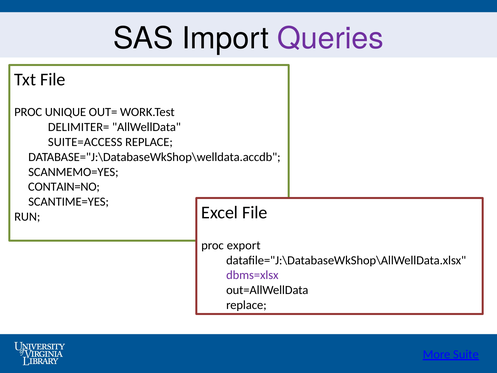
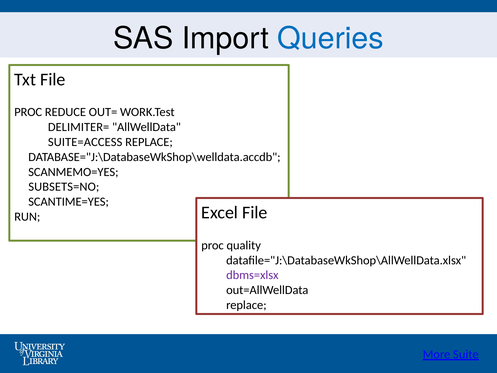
Queries colour: purple -> blue
UNIQUE: UNIQUE -> REDUCE
CONTAIN=NO: CONTAIN=NO -> SUBSETS=NO
export: export -> quality
